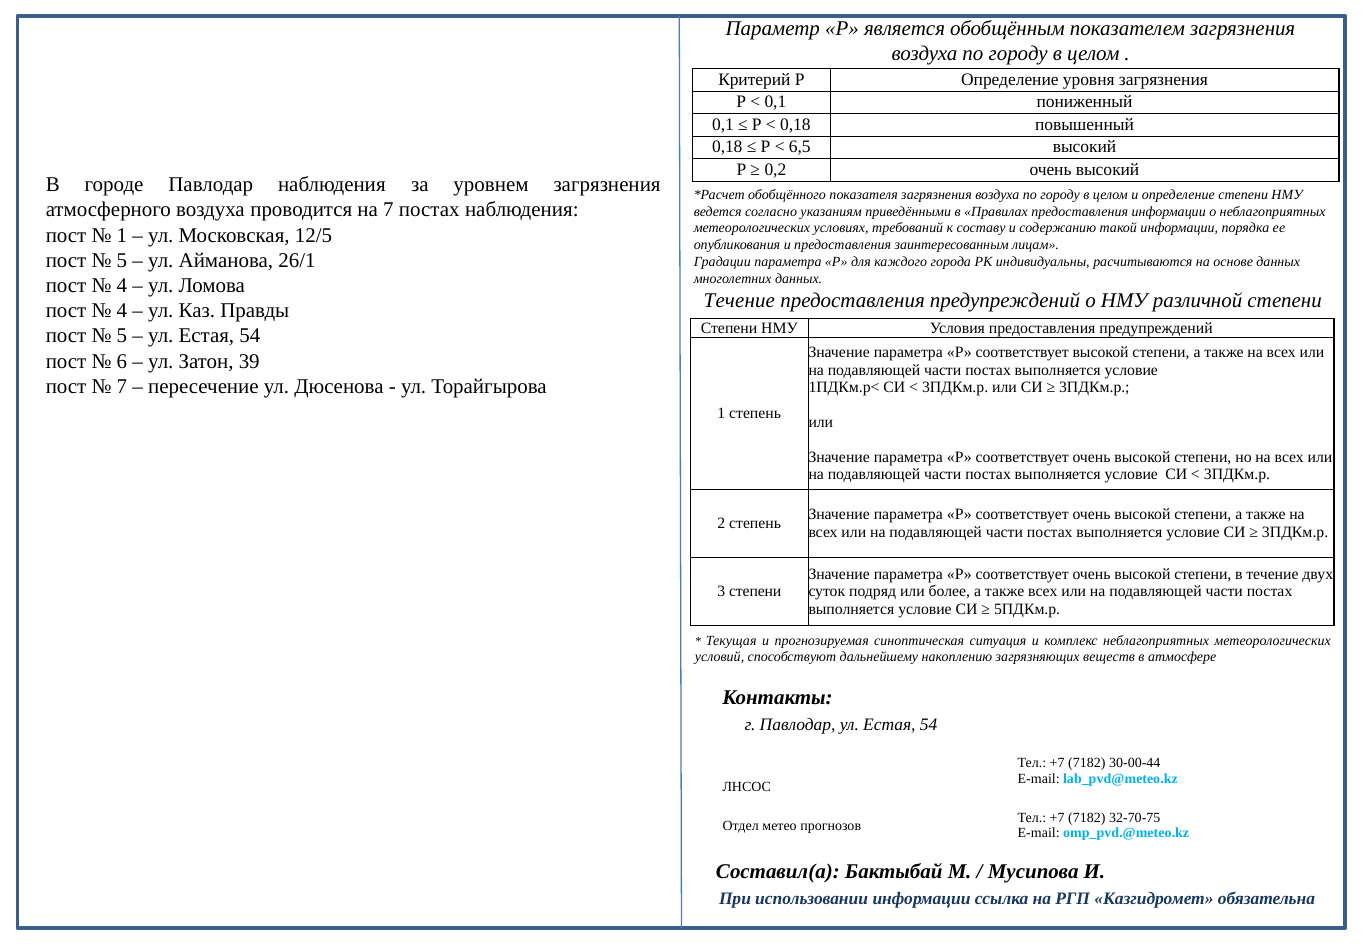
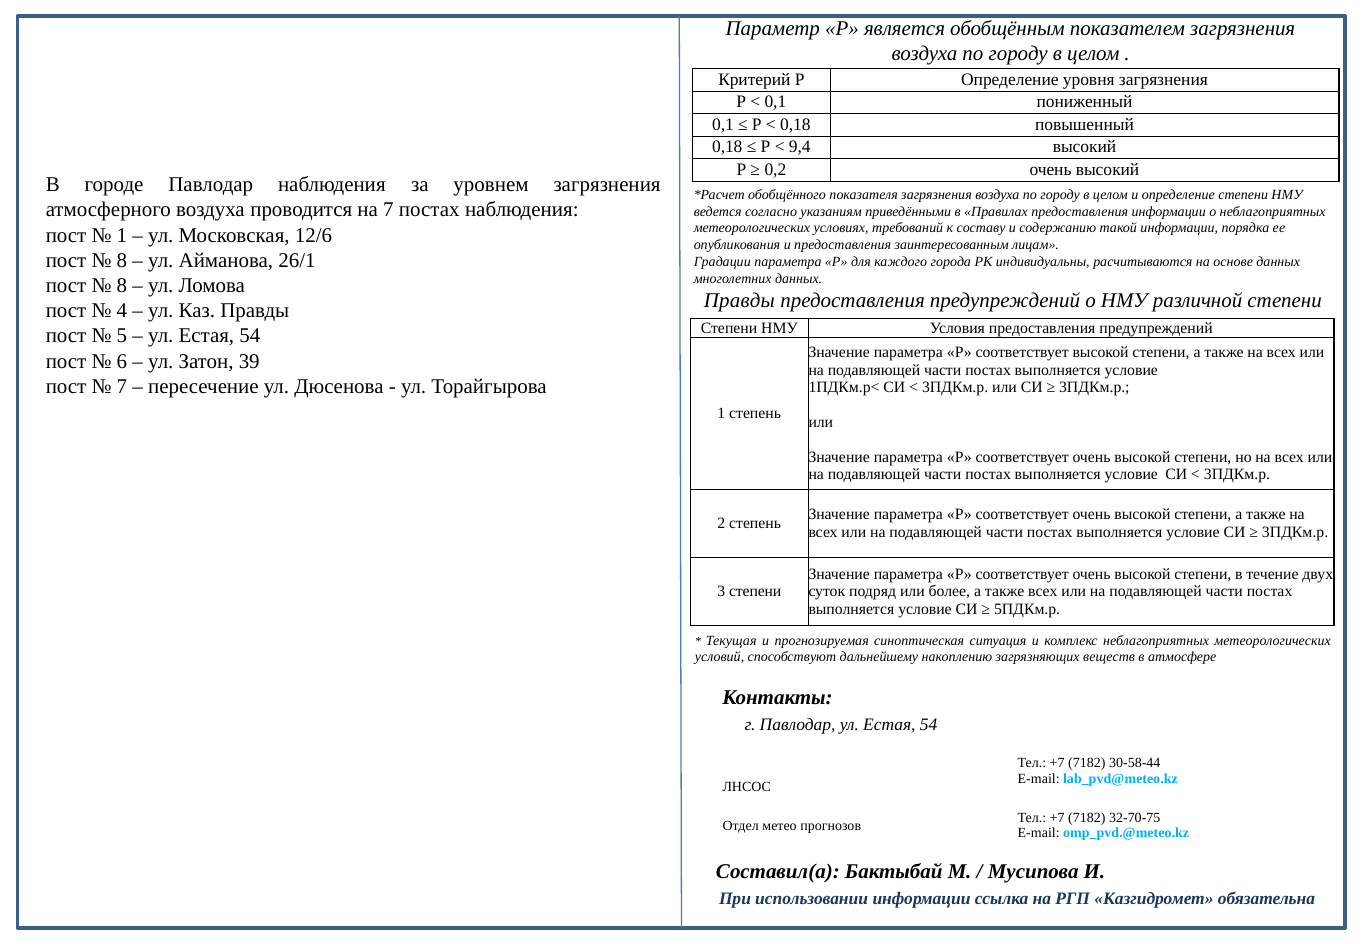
6,5: 6,5 -> 9,4
12/5: 12/5 -> 12/6
5 at (122, 260): 5 -> 8
4 at (122, 285): 4 -> 8
Течение at (739, 300): Течение -> Правды
30-00-44: 30-00-44 -> 30-58-44
